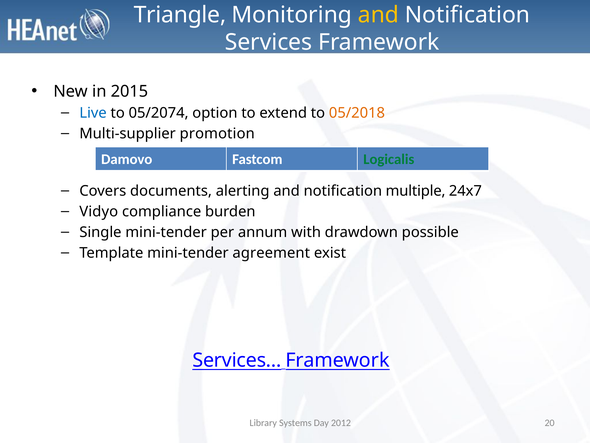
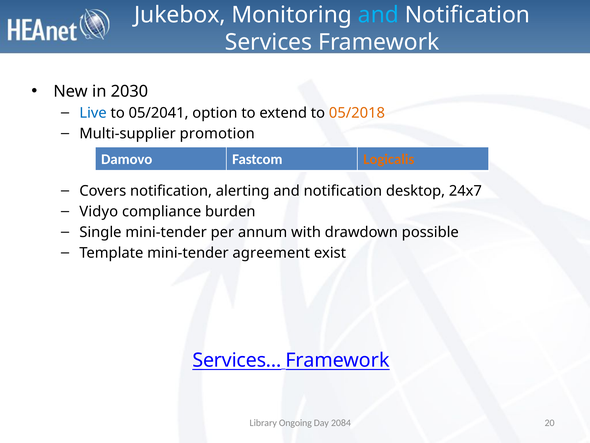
Triangle: Triangle -> Jukebox
and at (378, 15) colour: yellow -> light blue
2015: 2015 -> 2030
05/2074: 05/2074 -> 05/2041
Logicalis colour: green -> orange
Covers documents: documents -> notification
multiple: multiple -> desktop
Systems: Systems -> Ongoing
2012: 2012 -> 2084
